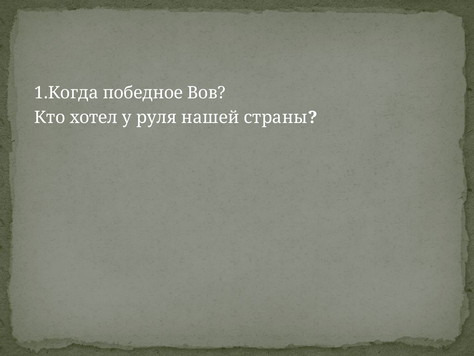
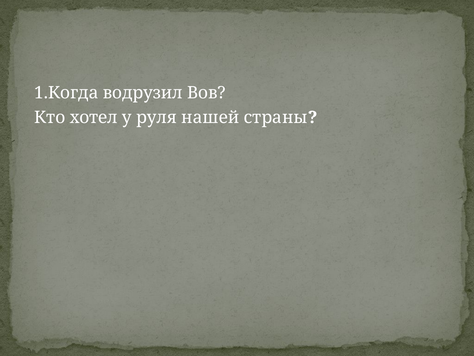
победное: победное -> водрузил
